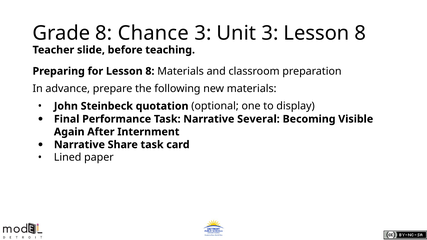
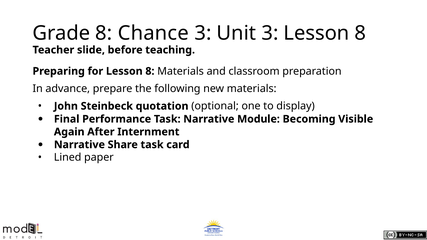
Several: Several -> Module
